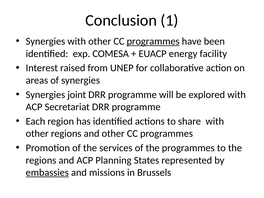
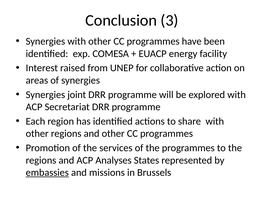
1: 1 -> 3
programmes at (153, 41) underline: present -> none
Planning: Planning -> Analyses
